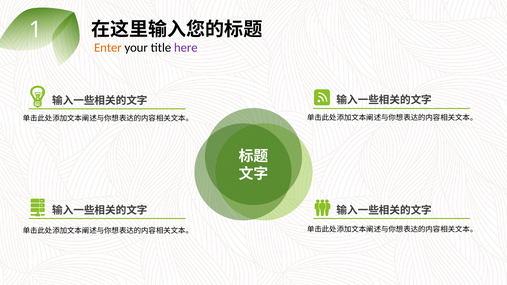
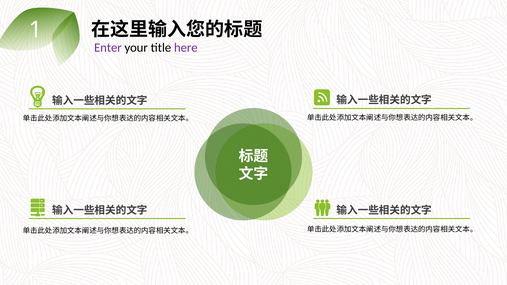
Enter colour: orange -> purple
